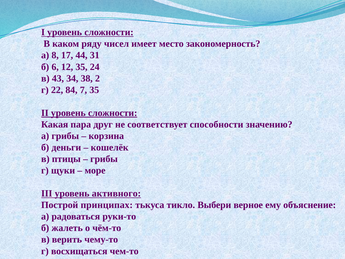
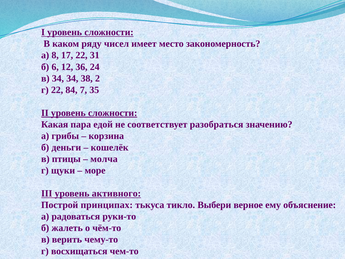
17 44: 44 -> 22
12 35: 35 -> 36
в 43: 43 -> 34
друг: друг -> едой
способности: способности -> разобраться
грибы at (104, 159): грибы -> молча
